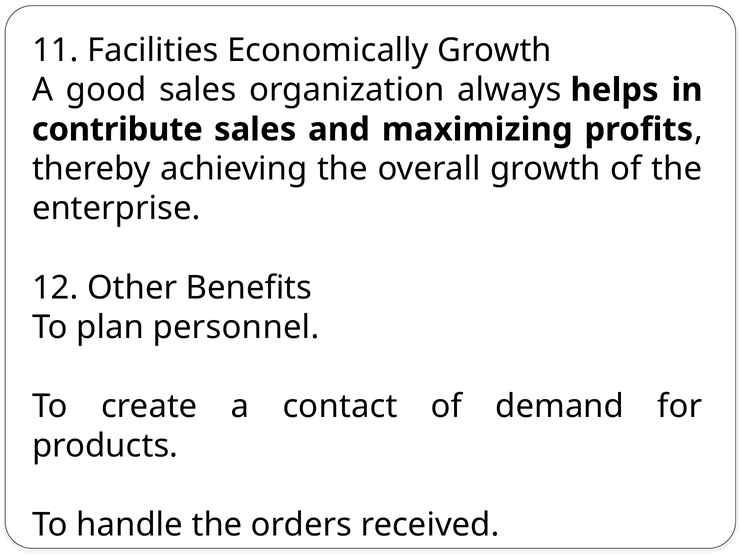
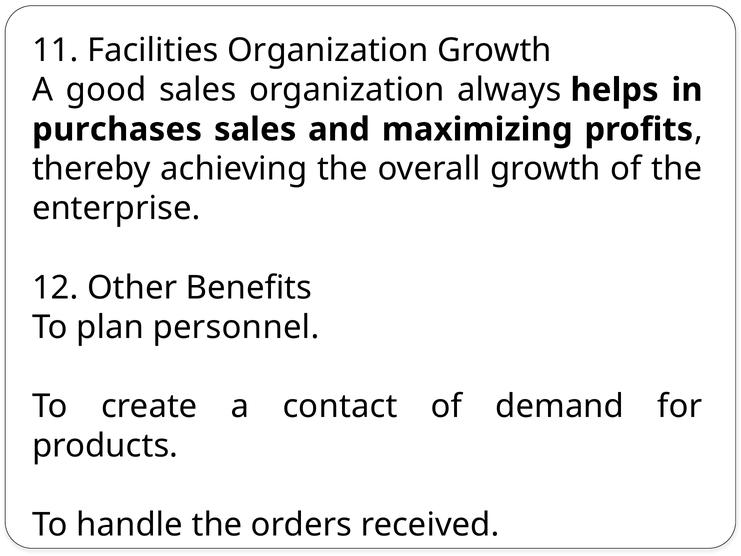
Facilities Economically: Economically -> Organization
contribute: contribute -> purchases
